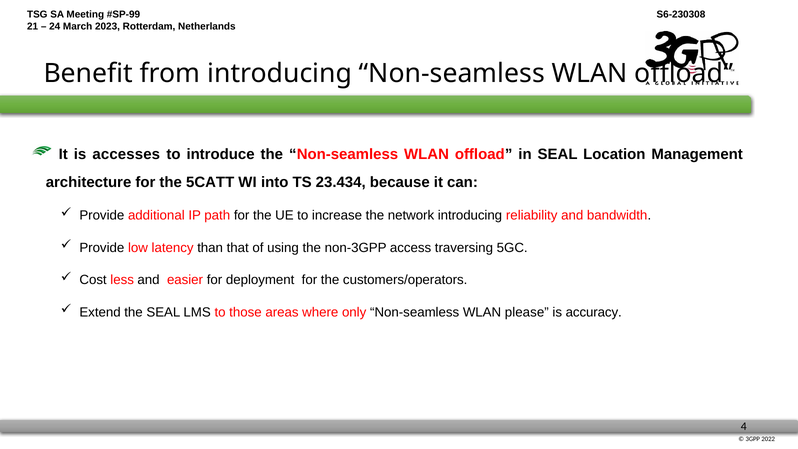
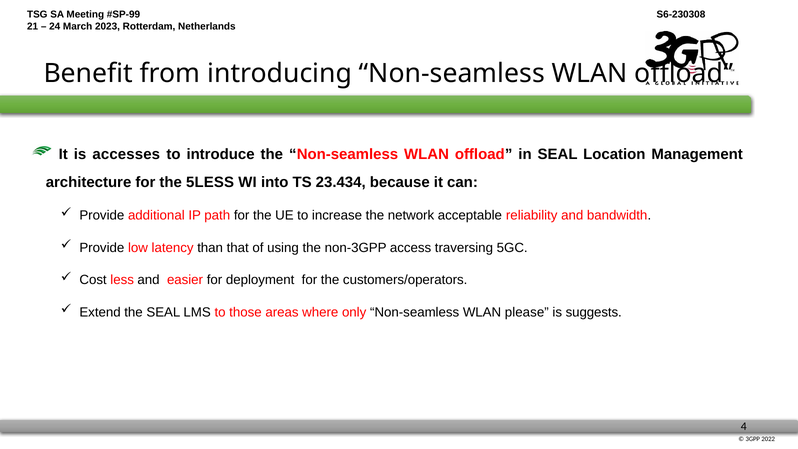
5CATT: 5CATT -> 5LESS
network introducing: introducing -> acceptable
accuracy: accuracy -> suggests
